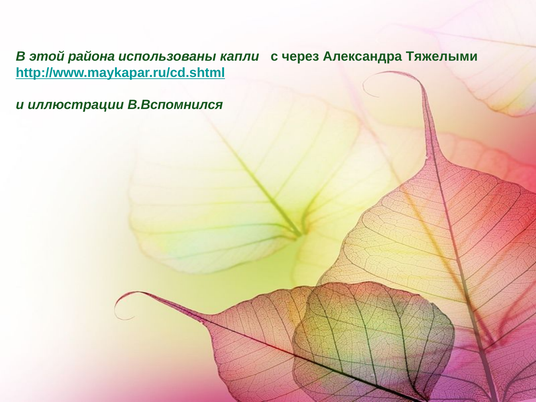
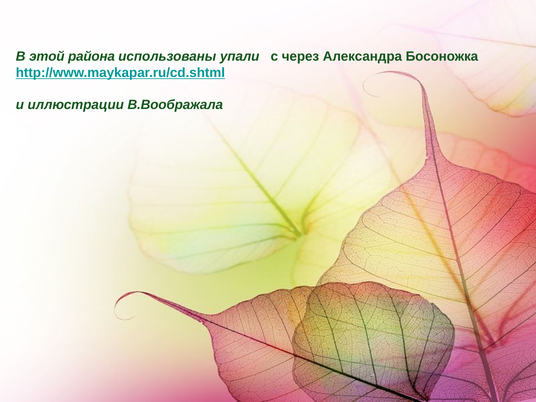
капли: капли -> упали
Тяжелыми: Тяжелыми -> Босоножка
В.Вспомнился: В.Вспомнился -> В.Воображала
